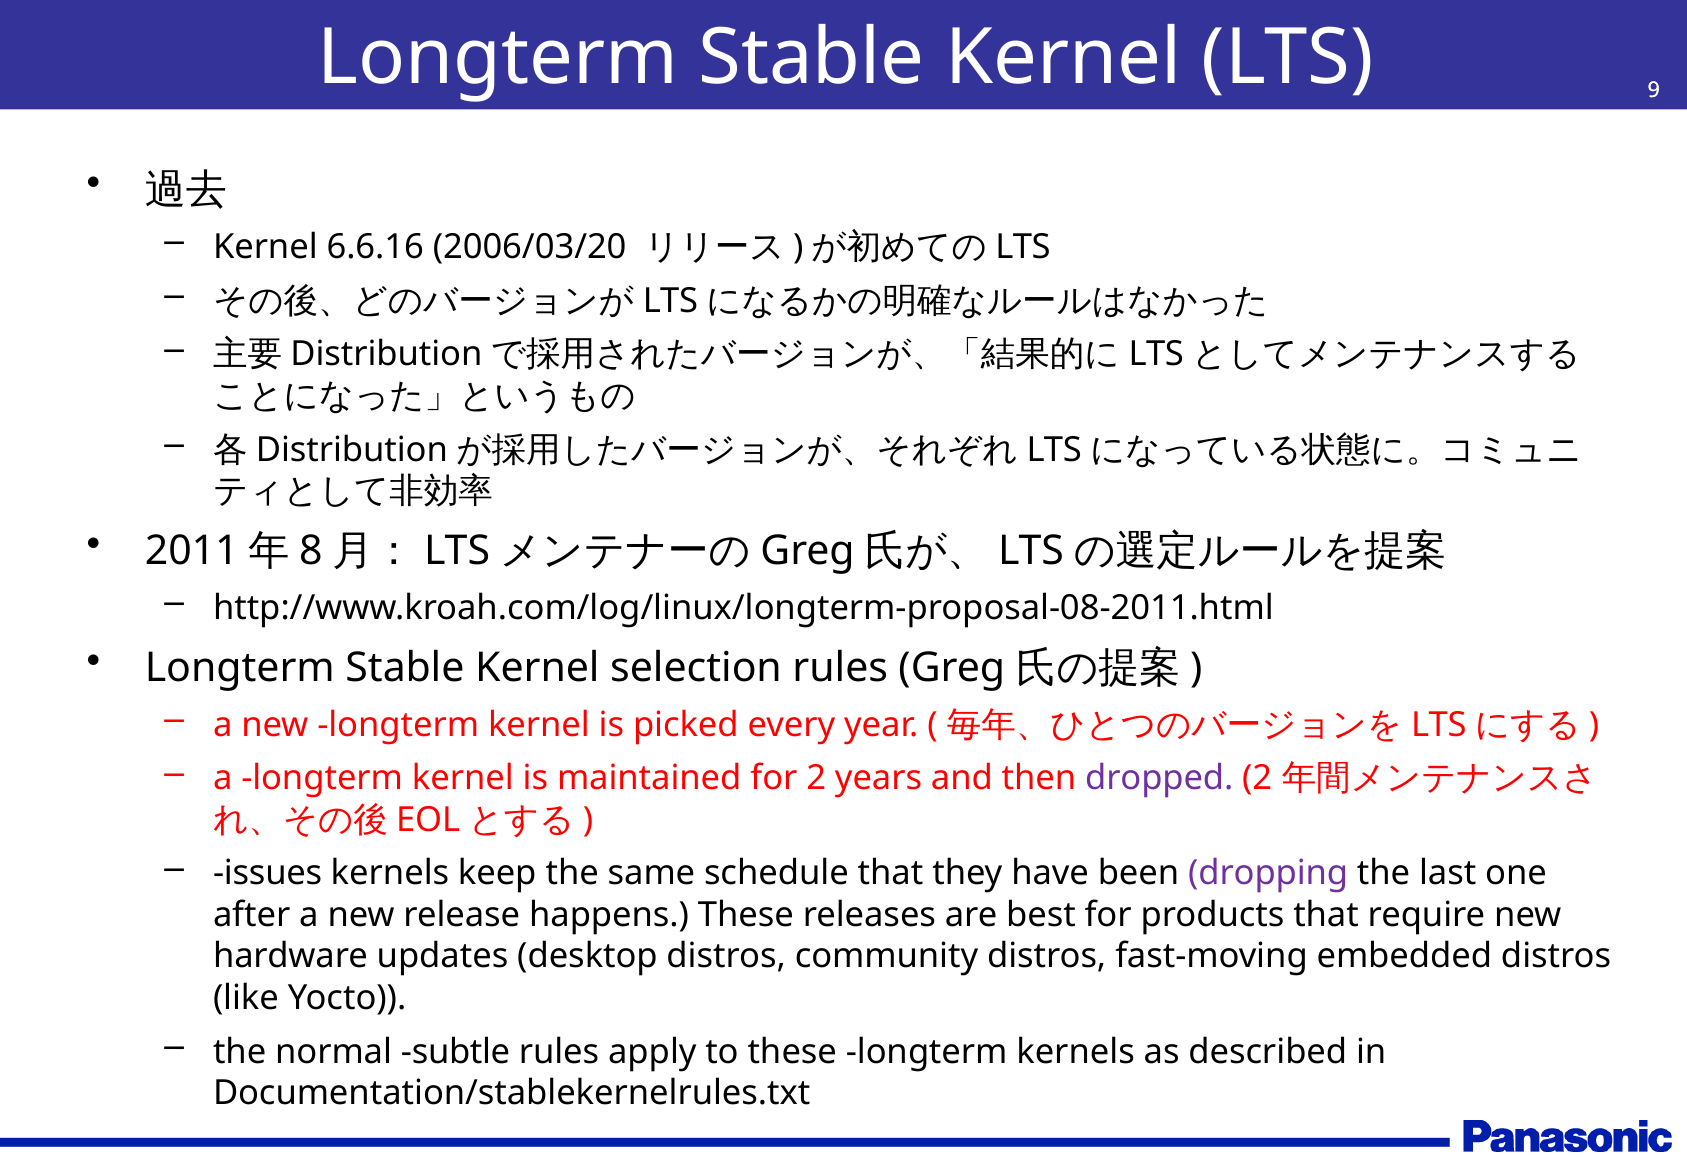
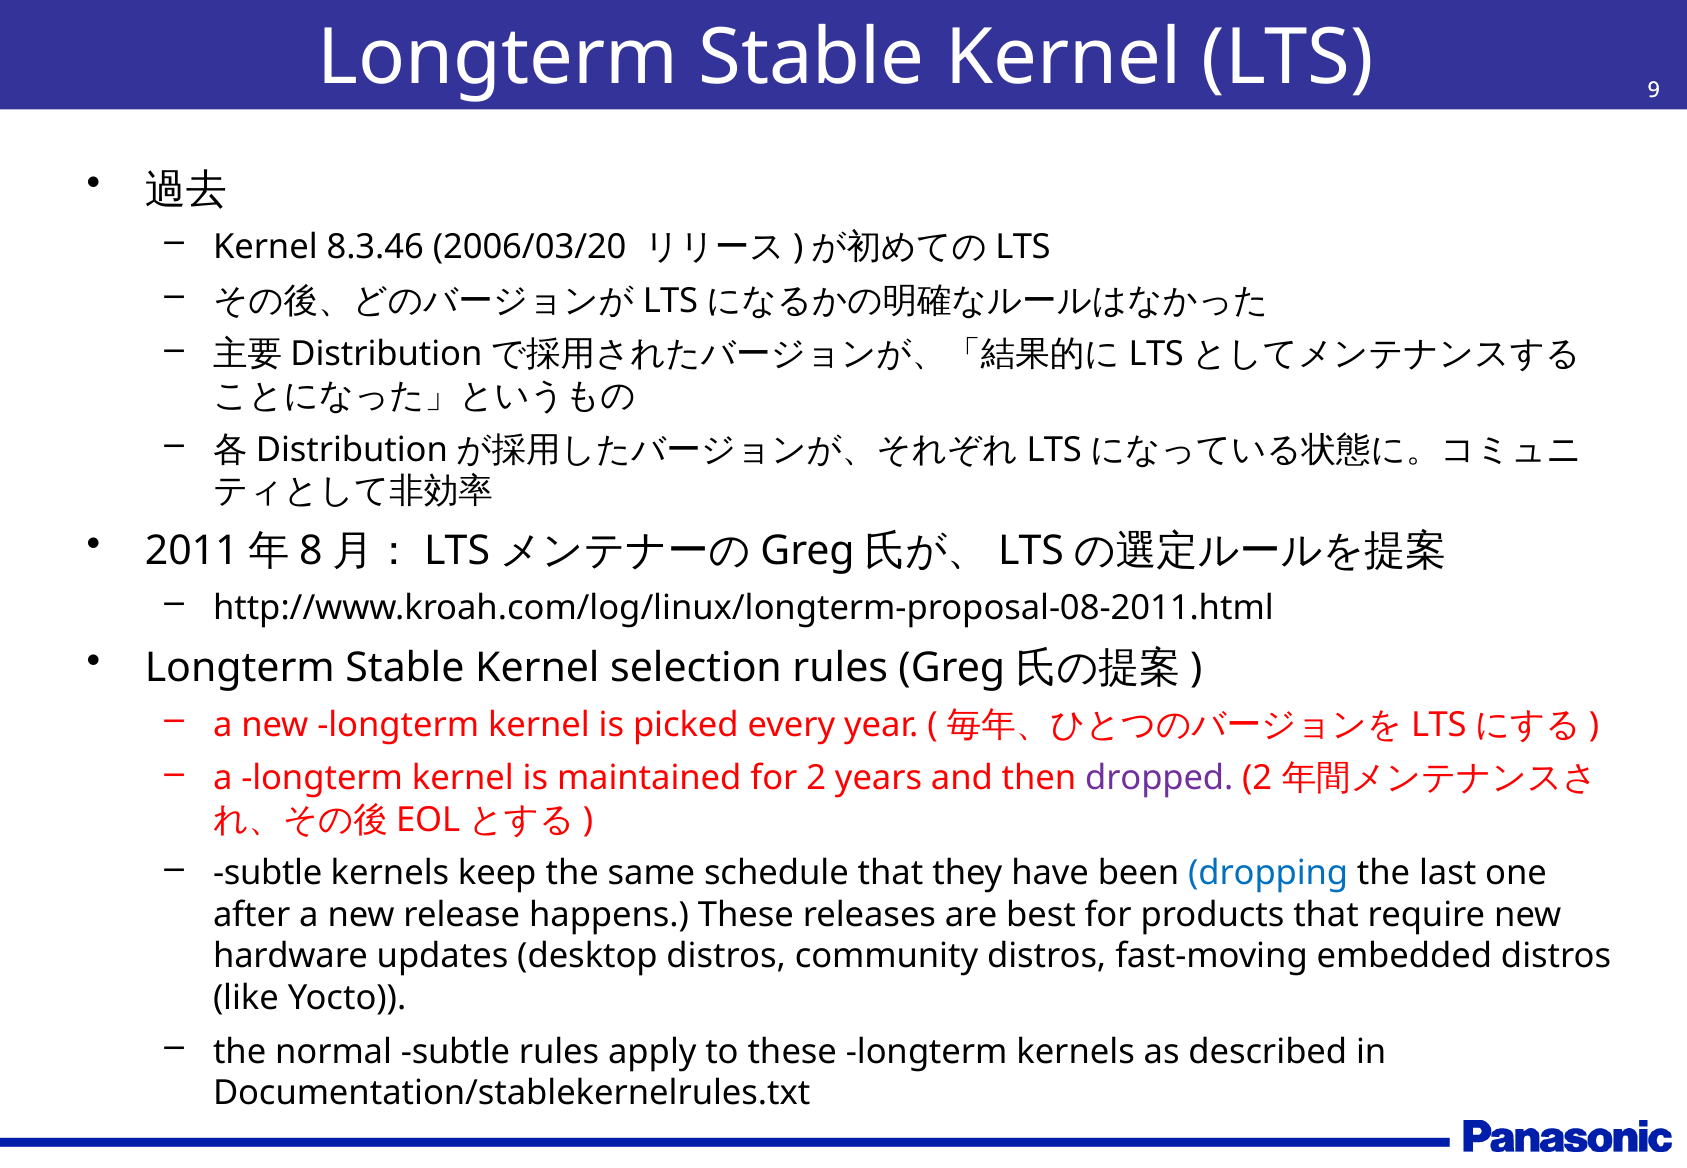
6.6.16: 6.6.16 -> 8.3.46
issues at (268, 873): issues -> subtle
dropping colour: purple -> blue
